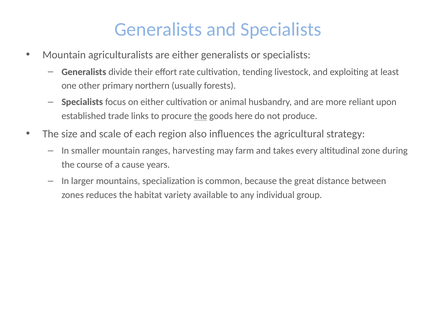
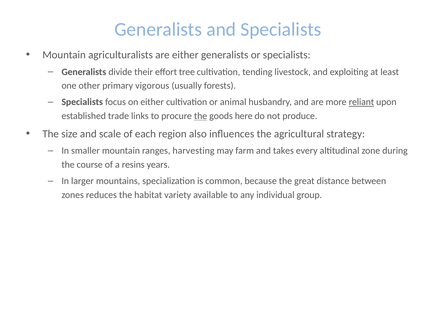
rate: rate -> tree
northern: northern -> vigorous
reliant underline: none -> present
cause: cause -> resins
